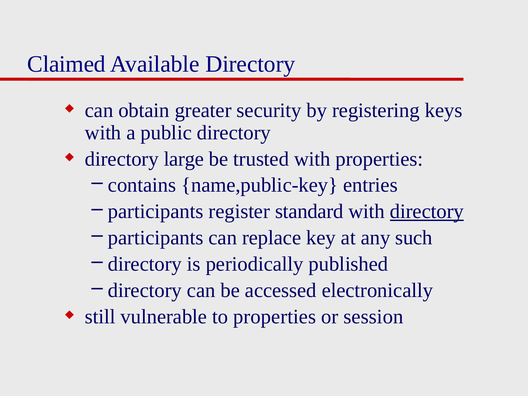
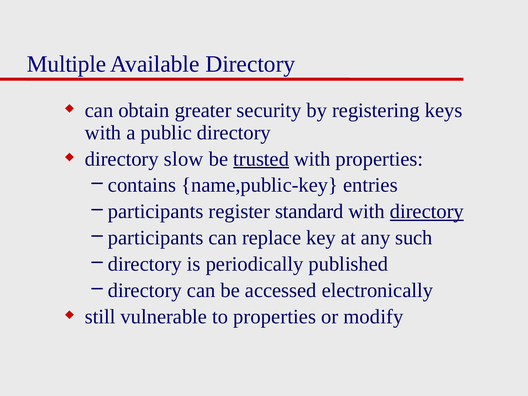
Claimed: Claimed -> Multiple
large: large -> slow
trusted underline: none -> present
session: session -> modify
